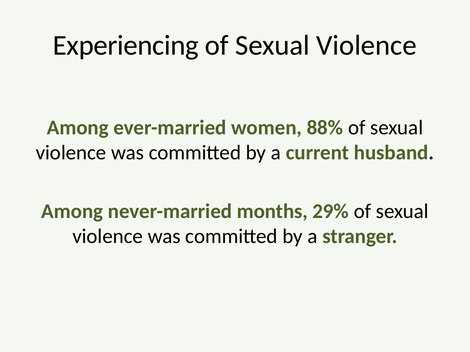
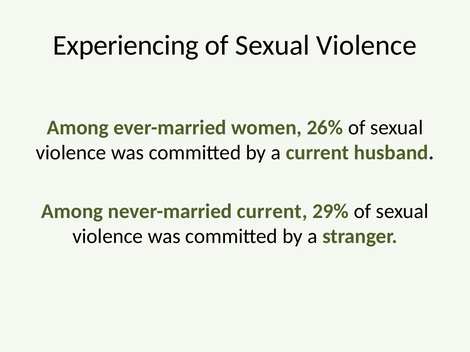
88%: 88% -> 26%
never-married months: months -> current
